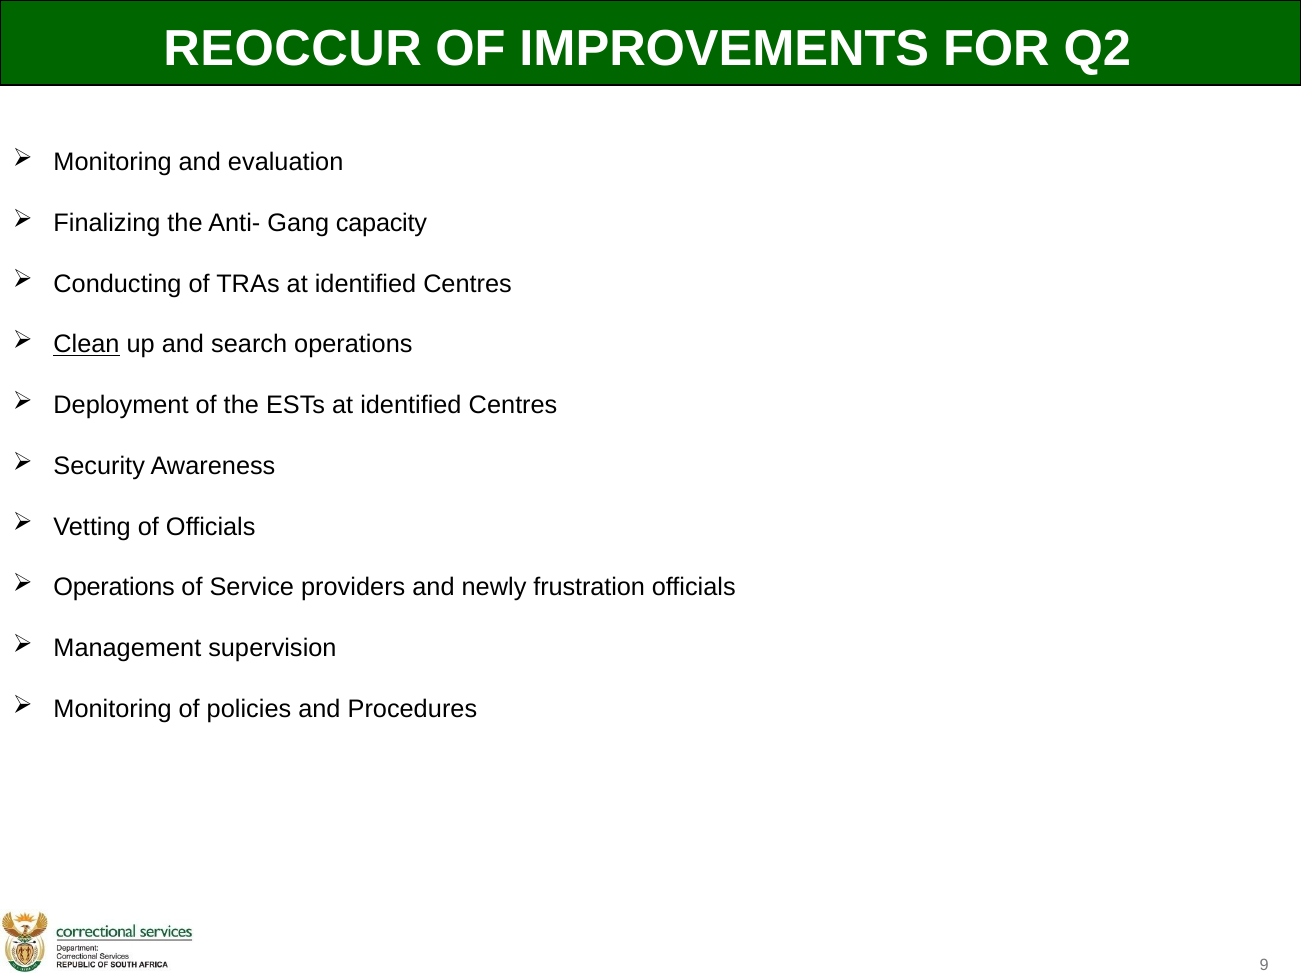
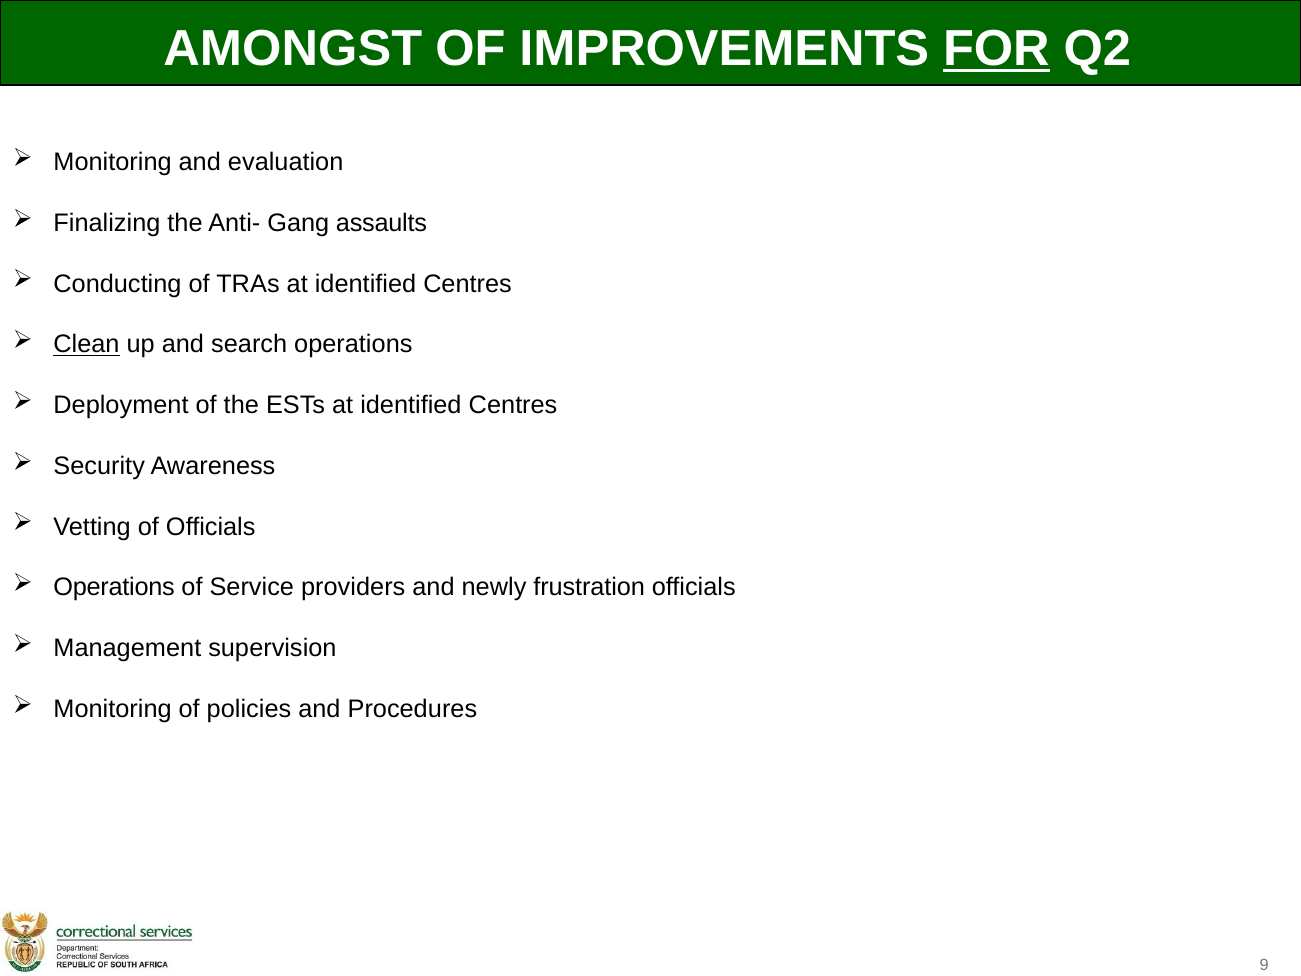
REOCCUR: REOCCUR -> AMONGST
FOR at (996, 49) underline: none -> present
capacity: capacity -> assaults
